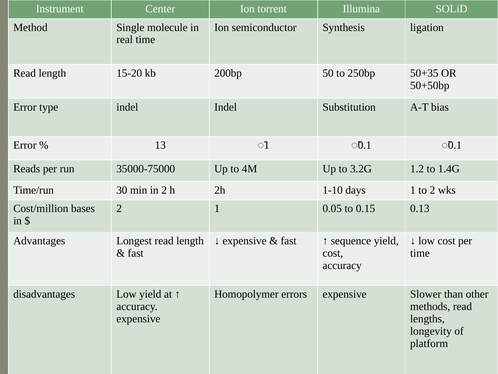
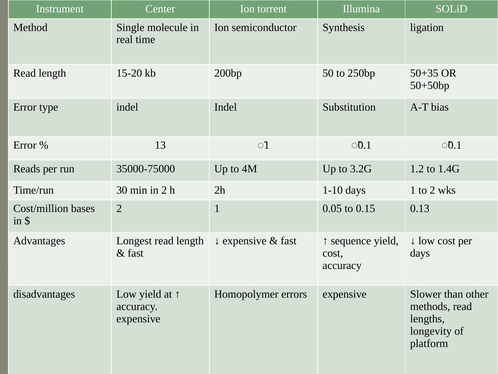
time at (420, 253): time -> days
